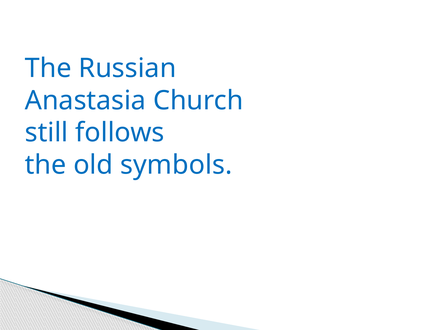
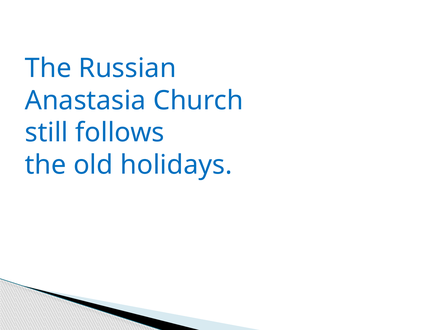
symbols: symbols -> holidays
